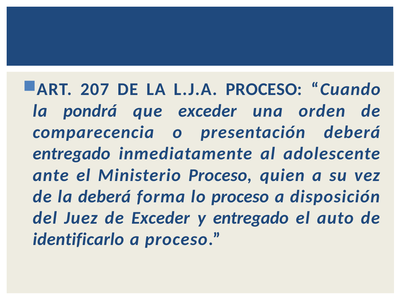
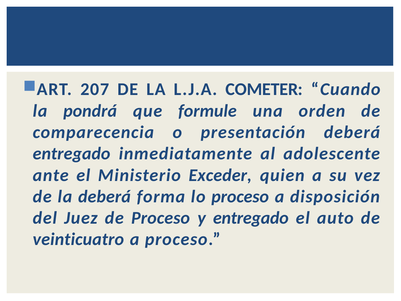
L.J.A PROCESO: PROCESO -> COMETER
que exceder: exceder -> formule
Ministerio Proceso: Proceso -> Exceder
de Exceder: Exceder -> Proceso
identificarlo: identificarlo -> veinticuatro
